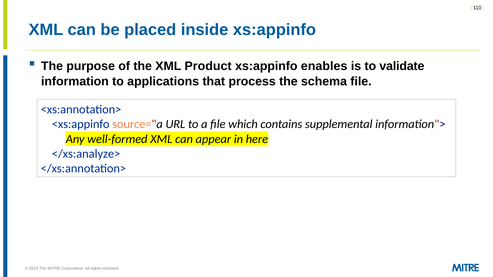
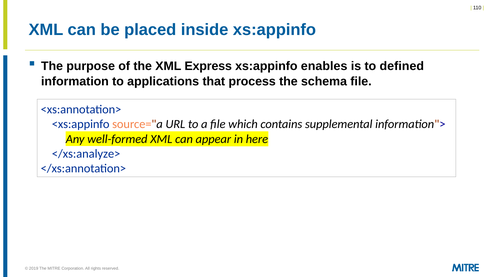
Product: Product -> Express
validate: validate -> defined
